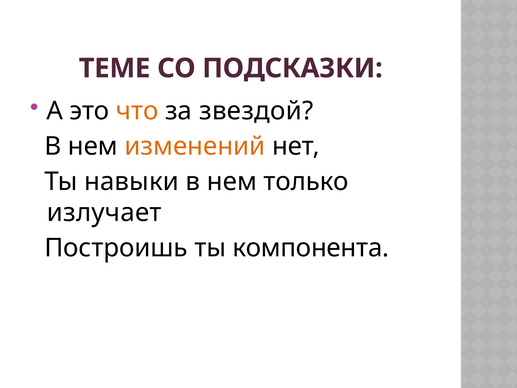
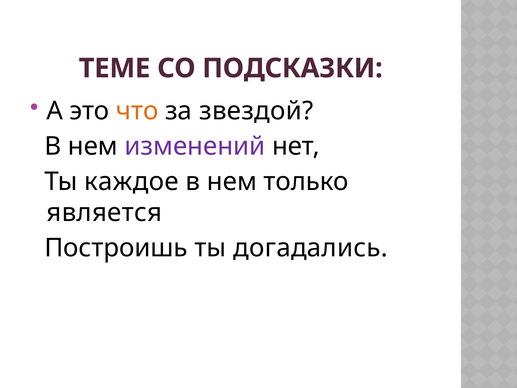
изменений colour: orange -> purple
навыки: навыки -> каждое
излучает: излучает -> является
компонента: компонента -> догадались
